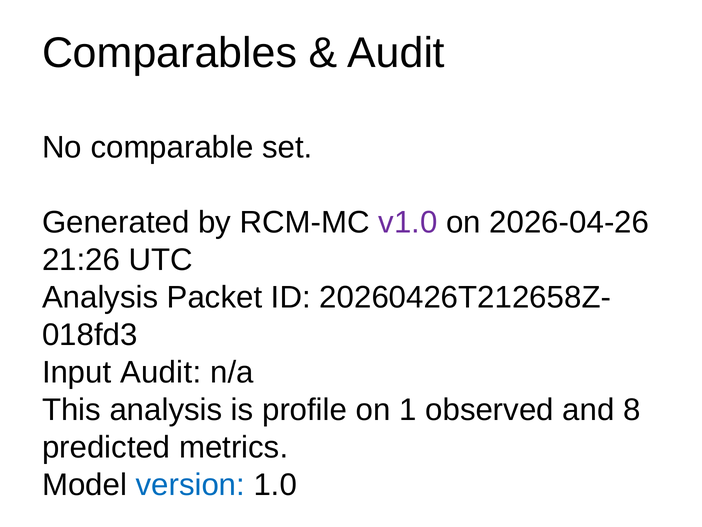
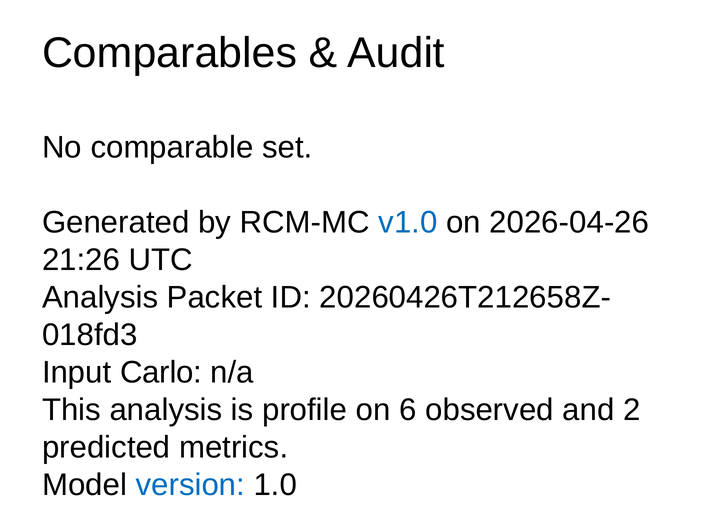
v1.0 colour: purple -> blue
Input Audit: Audit -> Carlo
1: 1 -> 6
8: 8 -> 2
